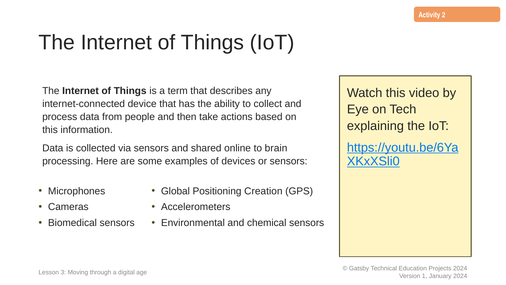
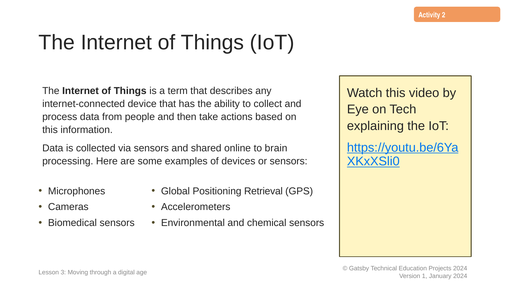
Creation: Creation -> Retrieval
